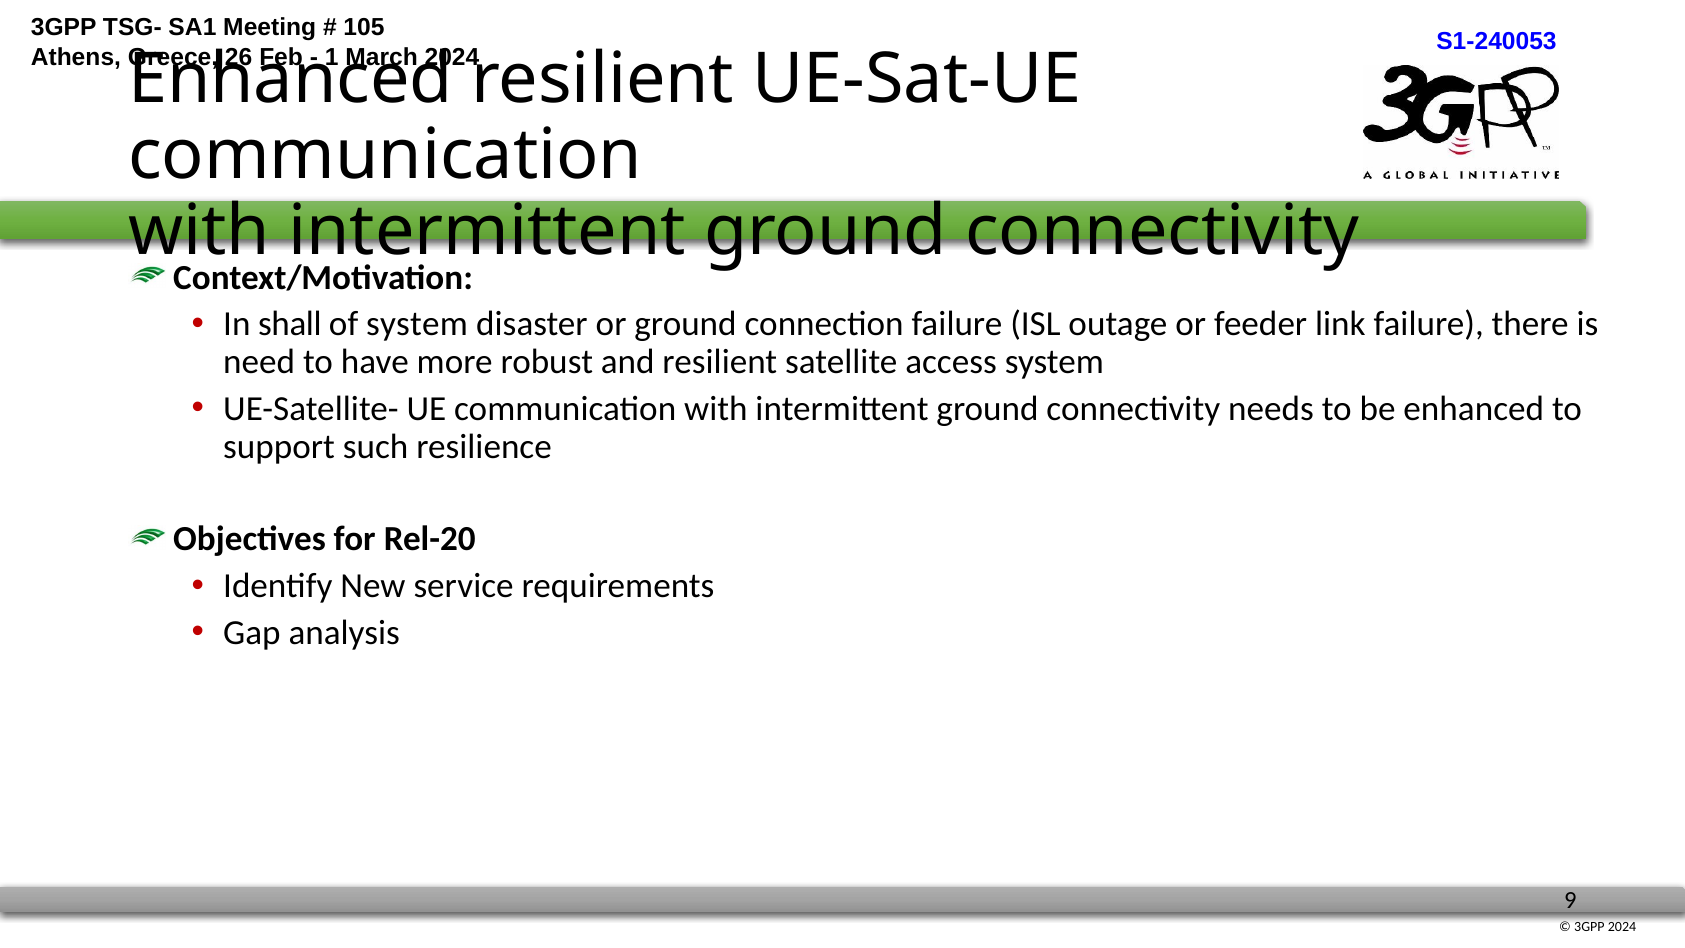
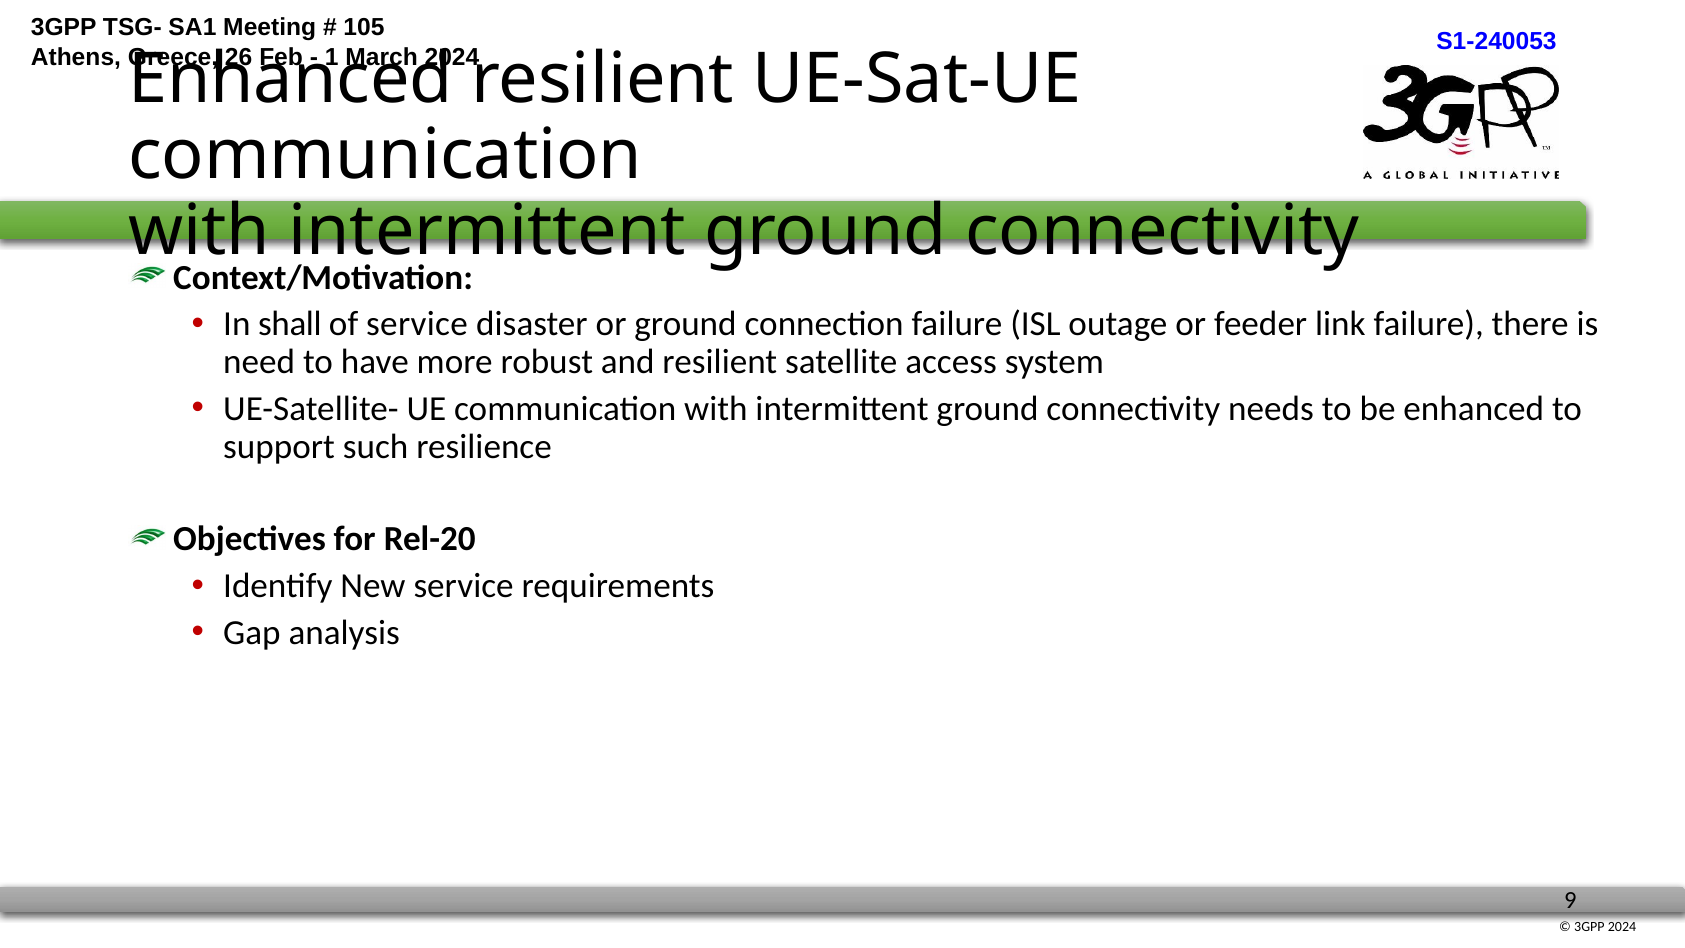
of system: system -> service
